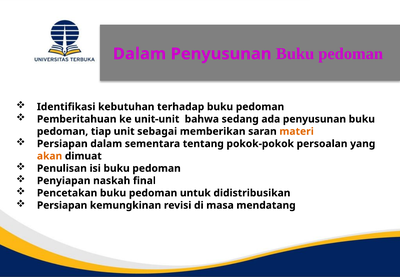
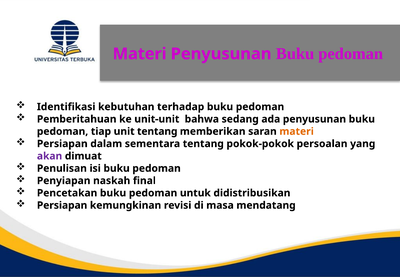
Dalam at (139, 54): Dalam -> Materi
unit sebagai: sebagai -> tentang
akan colour: orange -> purple
